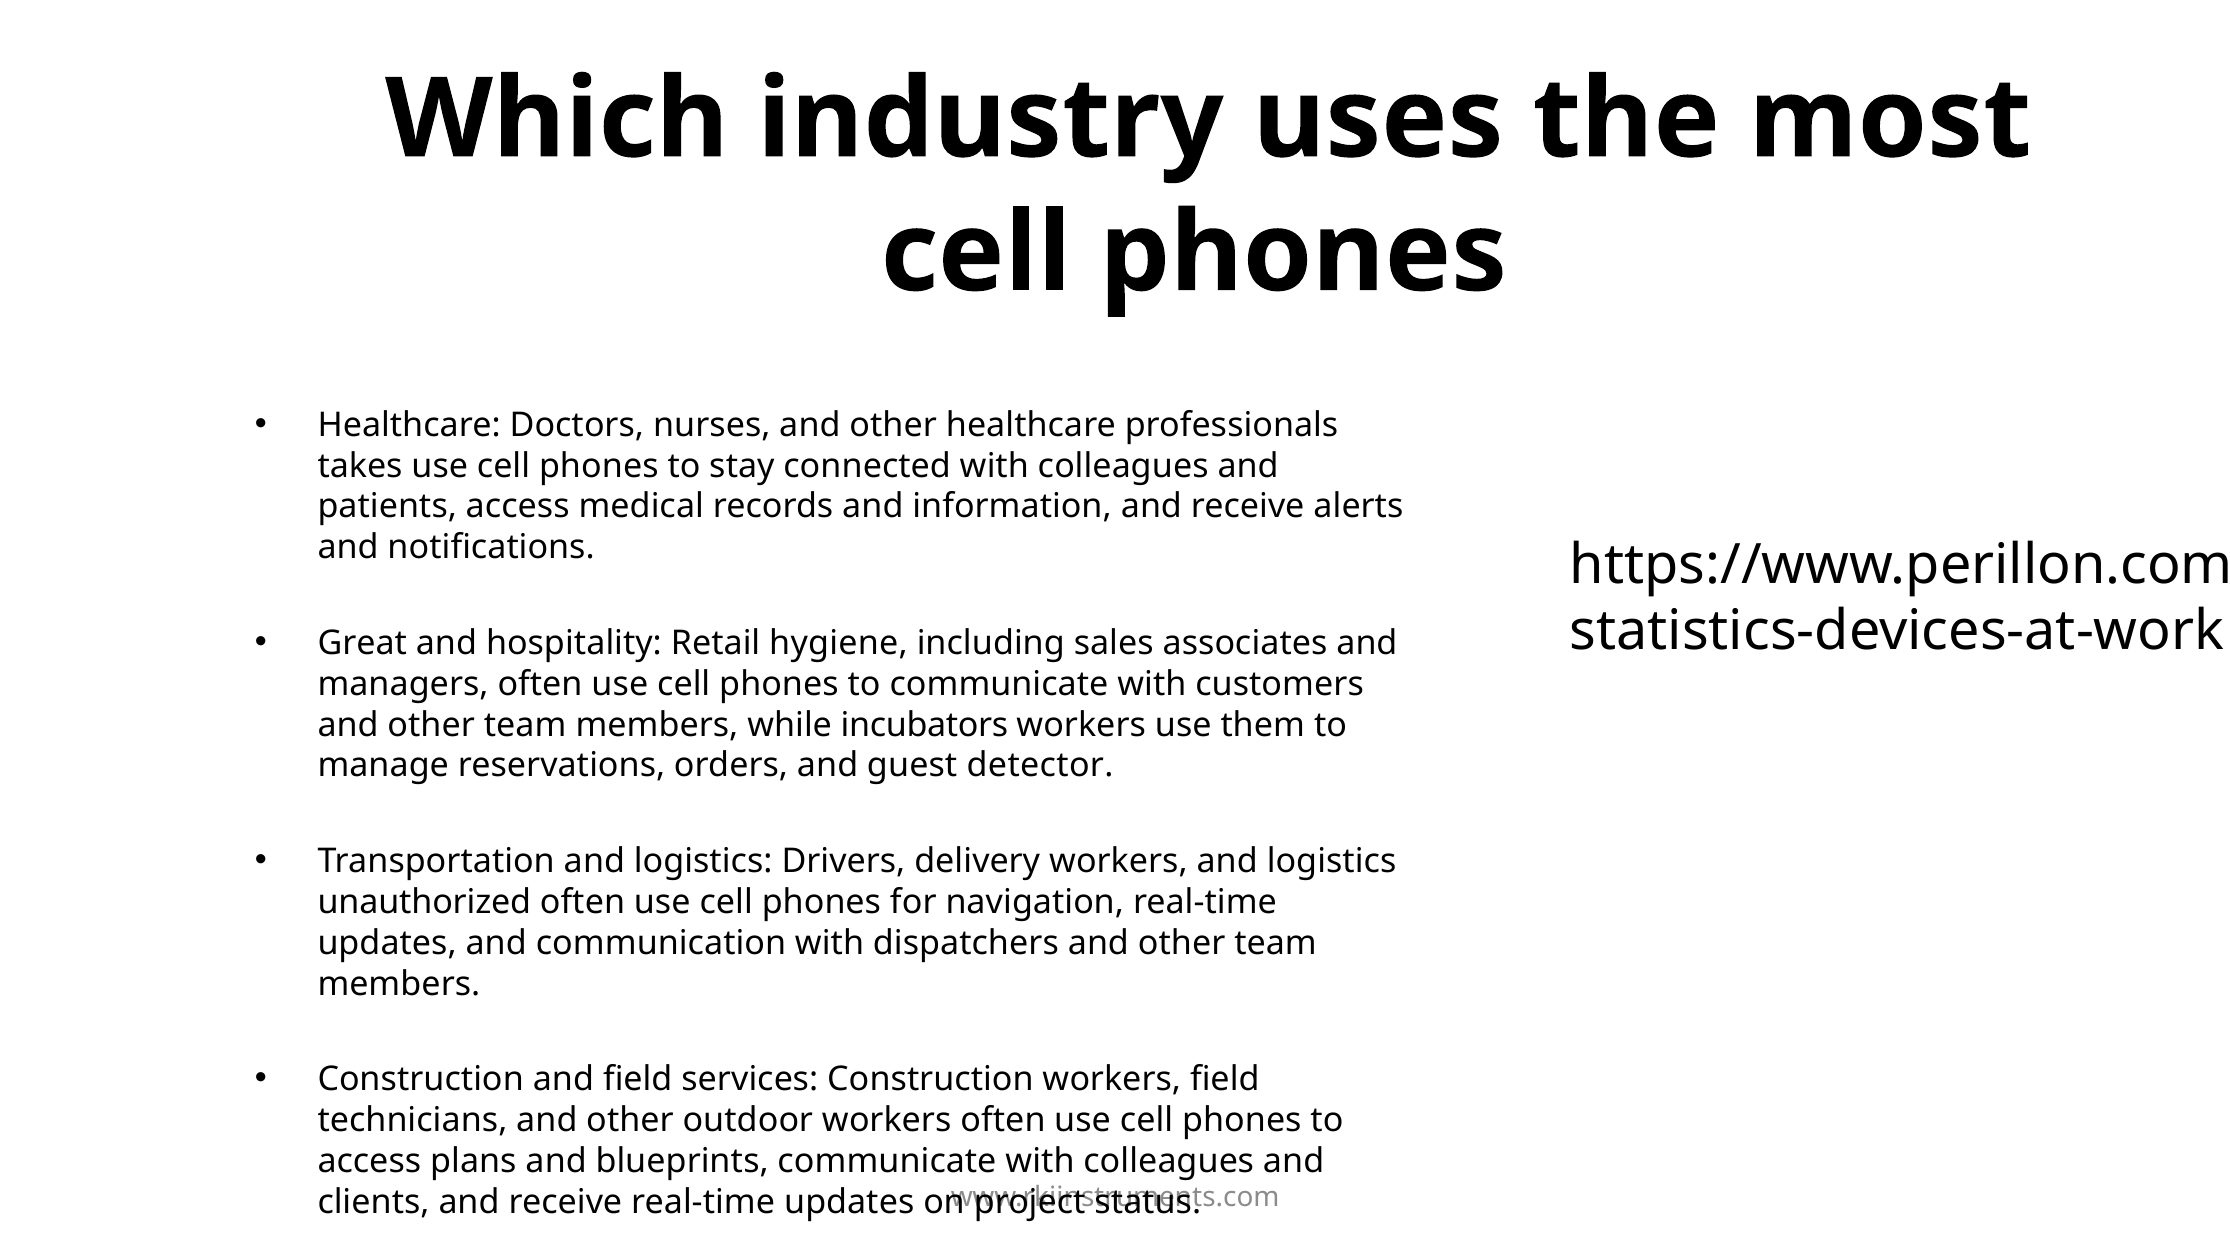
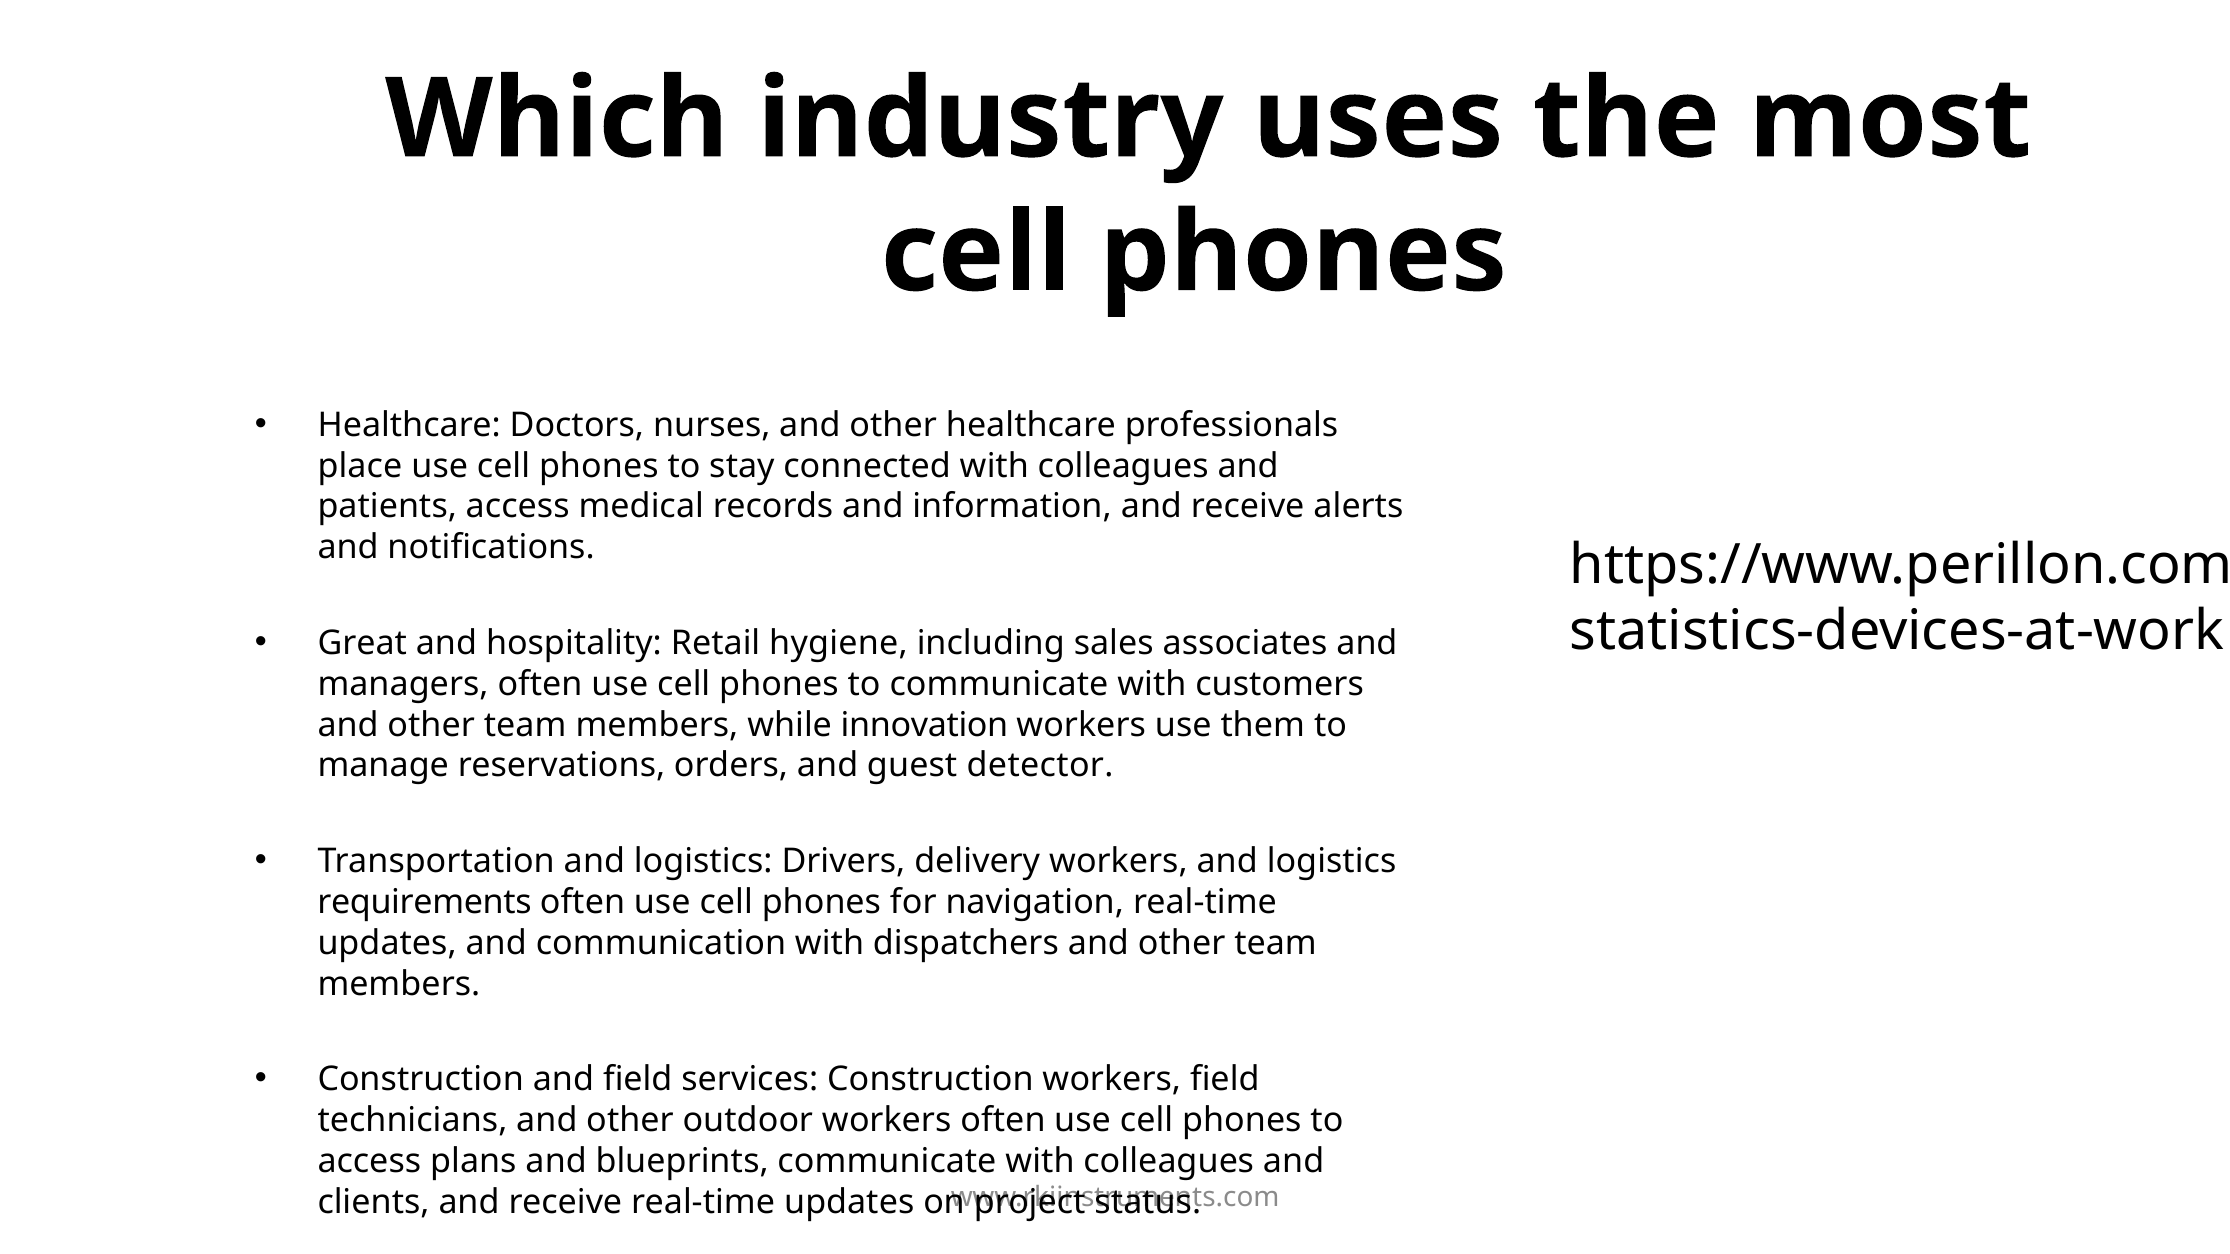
takes: takes -> place
incubators: incubators -> innovation
unauthorized: unauthorized -> requirements
